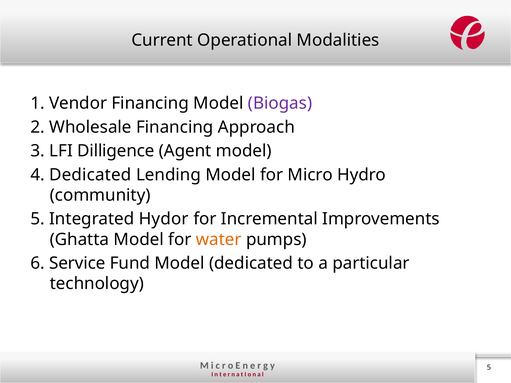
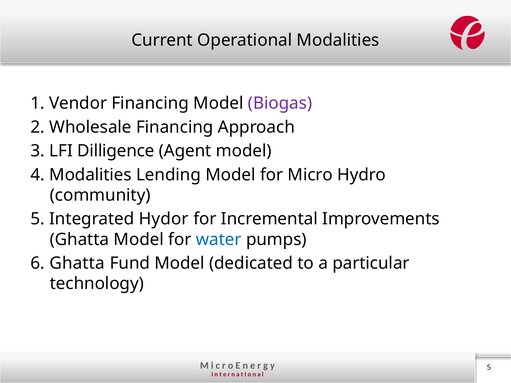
4 Dedicated: Dedicated -> Modalities
water colour: orange -> blue
6 Service: Service -> Ghatta
